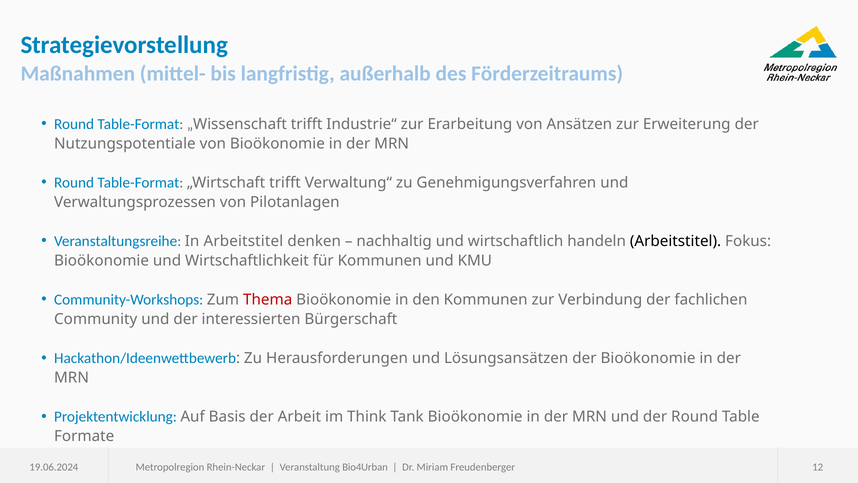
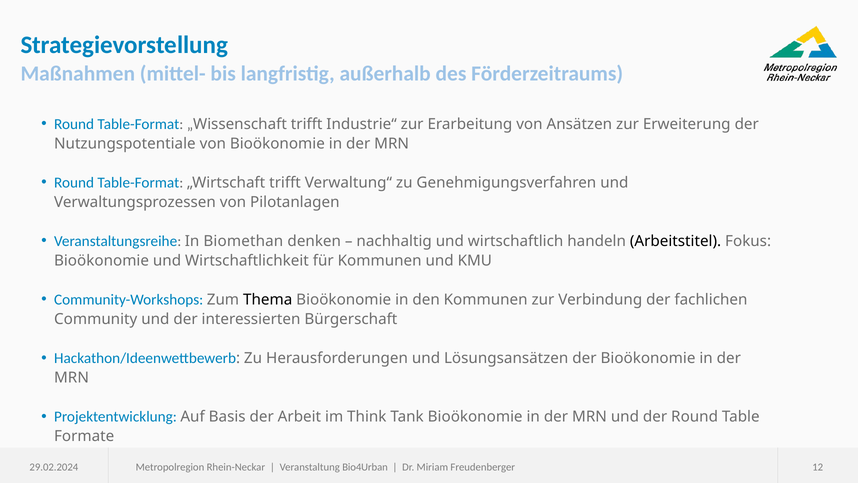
In Arbeitstitel: Arbeitstitel -> Biomethan
Thema colour: red -> black
19.06.2024: 19.06.2024 -> 29.02.2024
